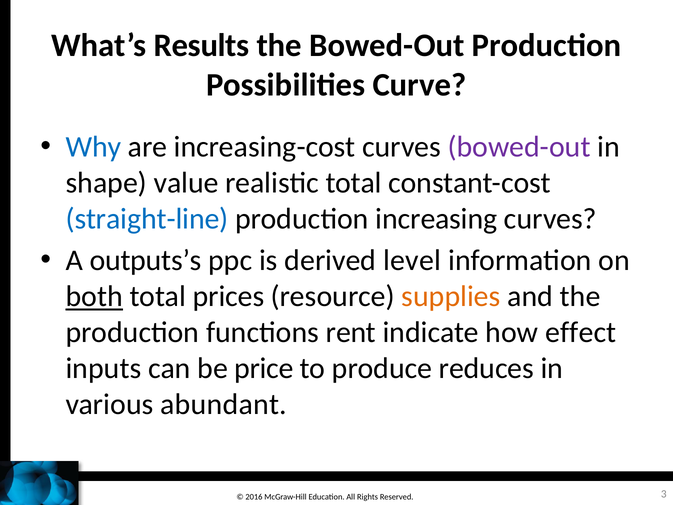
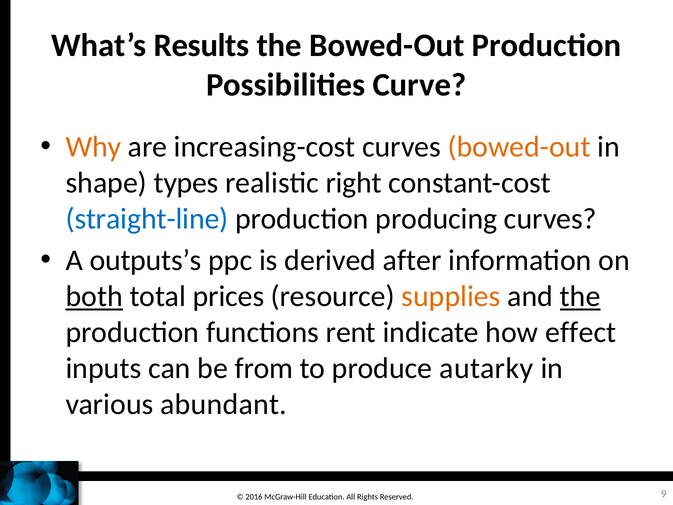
Why colour: blue -> orange
bowed-out at (519, 147) colour: purple -> orange
value: value -> types
realistic total: total -> right
increasing: increasing -> producing
level: level -> after
the at (580, 296) underline: none -> present
price: price -> from
reduces: reduces -> autarky
3: 3 -> 9
